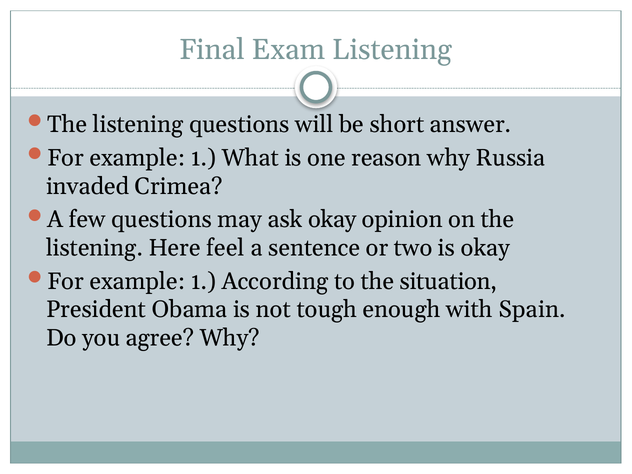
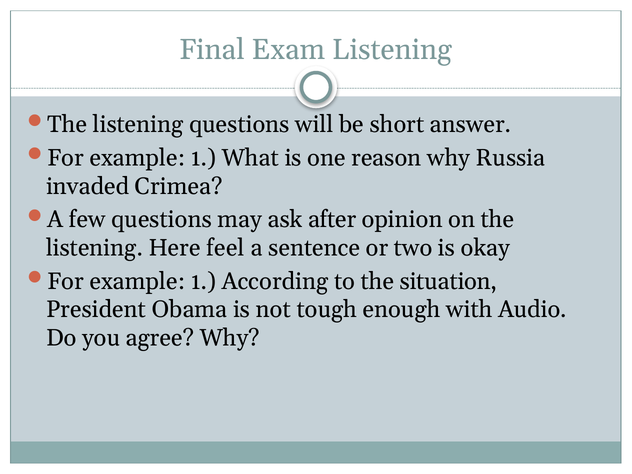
ask okay: okay -> after
Spain: Spain -> Audio
